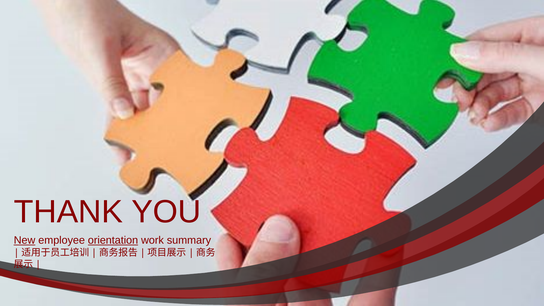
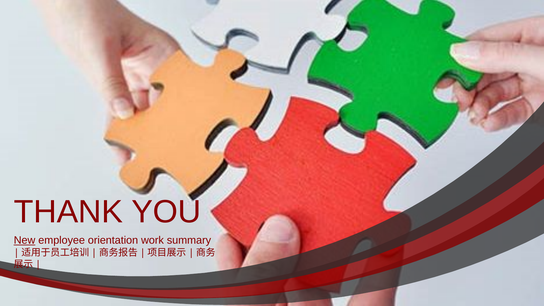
orientation underline: present -> none
